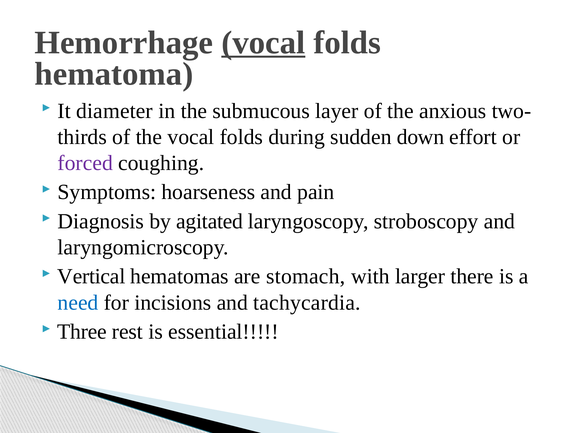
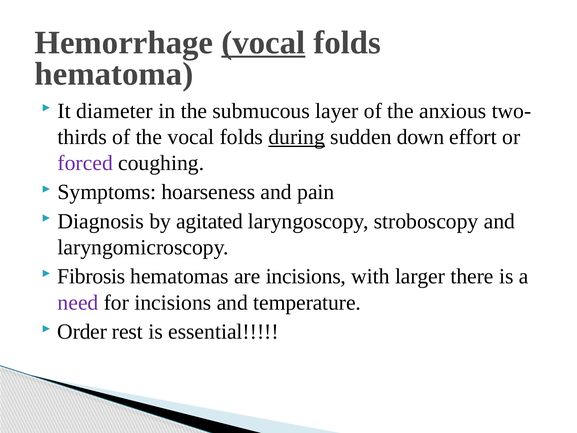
during underline: none -> present
Vertical: Vertical -> Fibrosis
are stomach: stomach -> incisions
need colour: blue -> purple
tachycardia: tachycardia -> temperature
Three: Three -> Order
